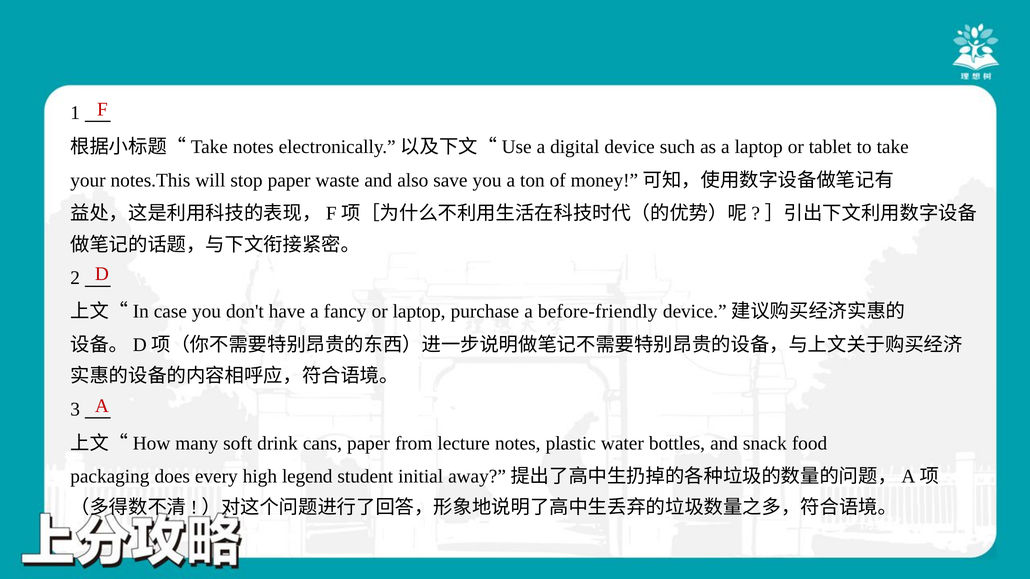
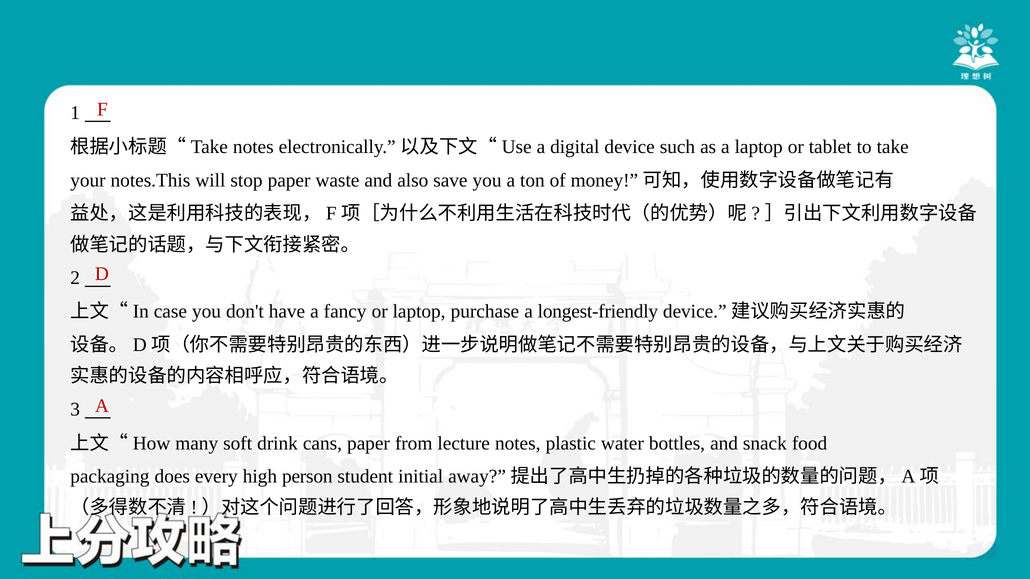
before-friendly: before-friendly -> longest-friendly
legend: legend -> person
